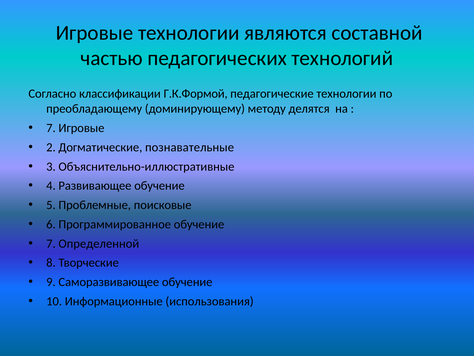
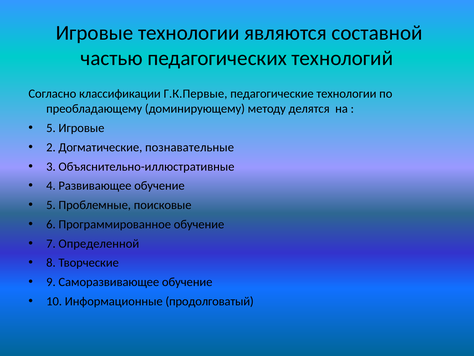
Г.К.Формой: Г.К.Формой -> Г.К.Первые
7 at (51, 128): 7 -> 5
использования: использования -> продолговатый
